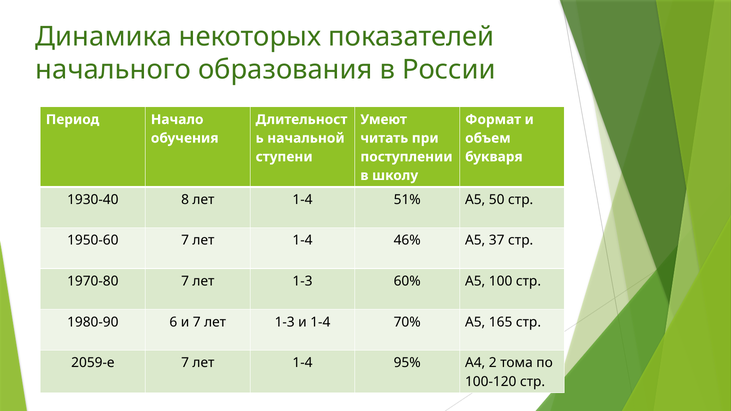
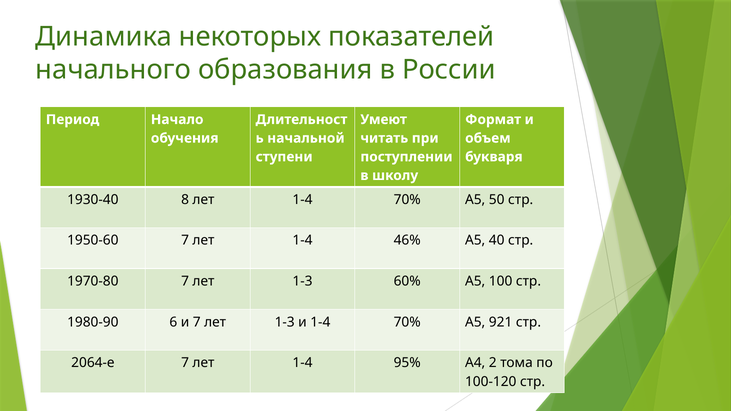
лет 1-4 51%: 51% -> 70%
37: 37 -> 40
165: 165 -> 921
2059-е: 2059-е -> 2064-е
